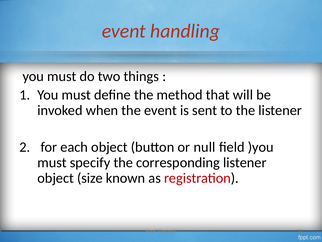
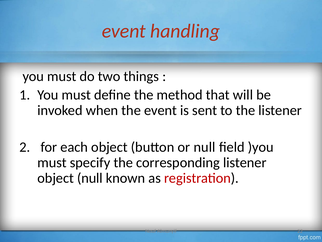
object size: size -> null
